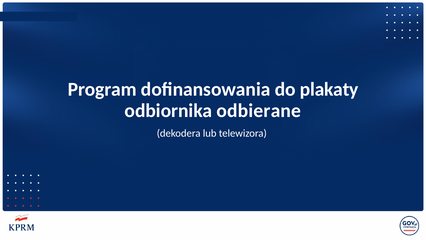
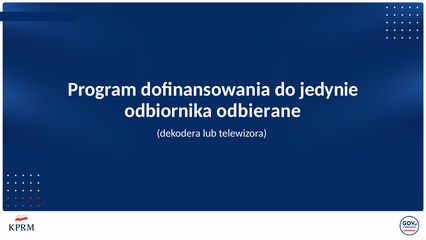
plakaty: plakaty -> jedynie
